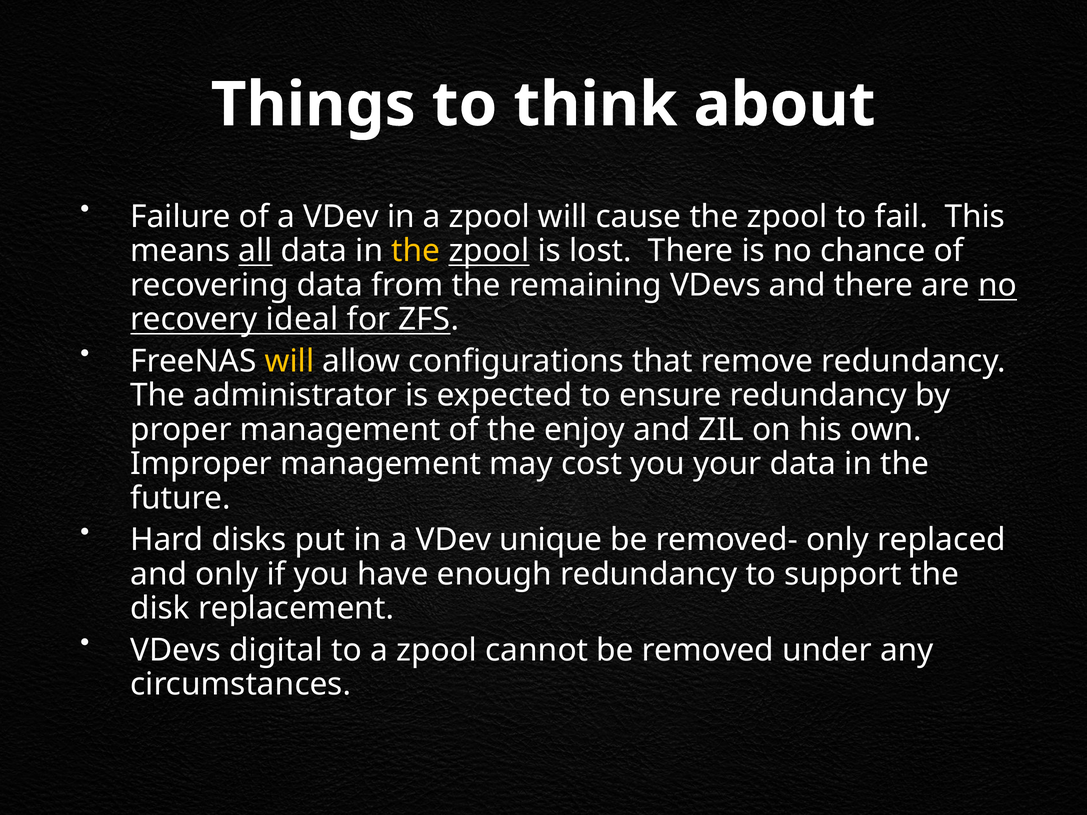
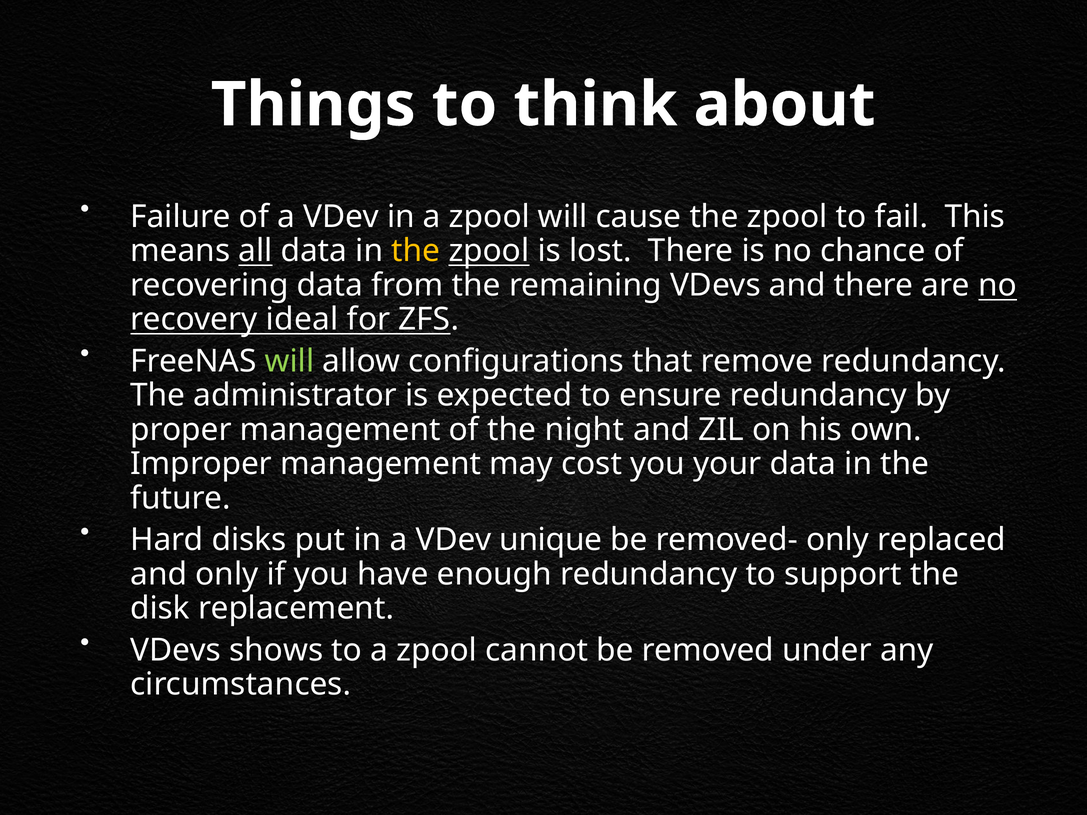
will at (290, 361) colour: yellow -> light green
enjoy: enjoy -> night
digital: digital -> shows
